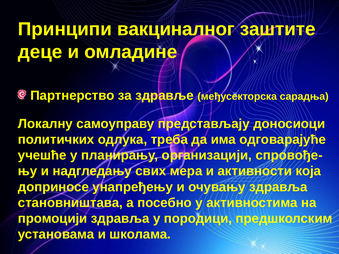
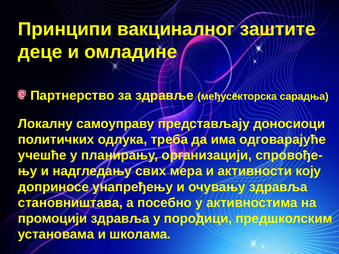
која: која -> коју
